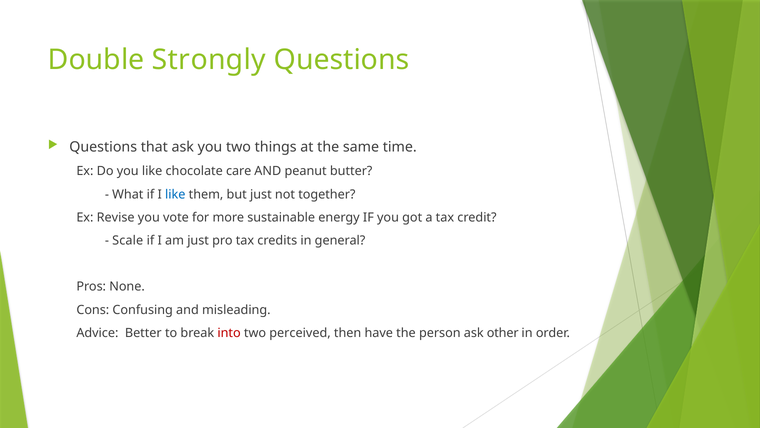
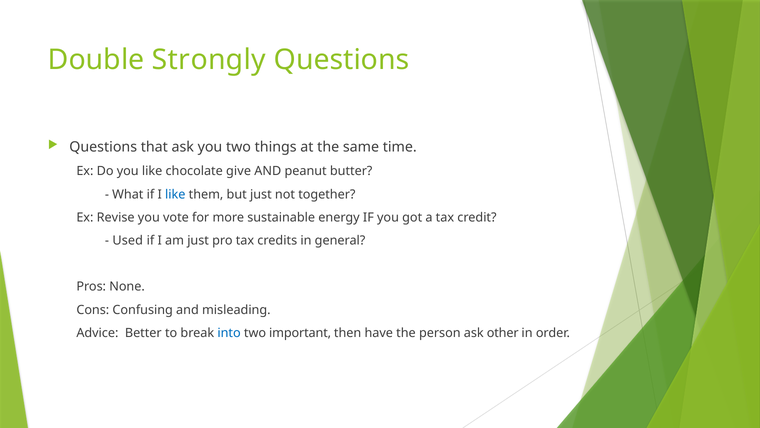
care: care -> give
Scale: Scale -> Used
into colour: red -> blue
perceived: perceived -> important
